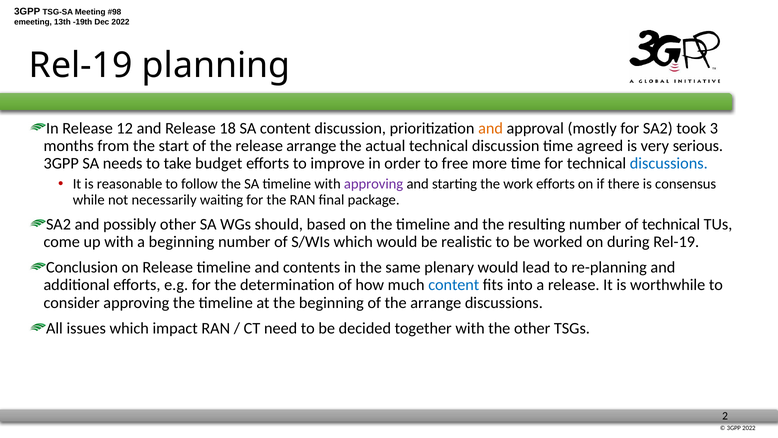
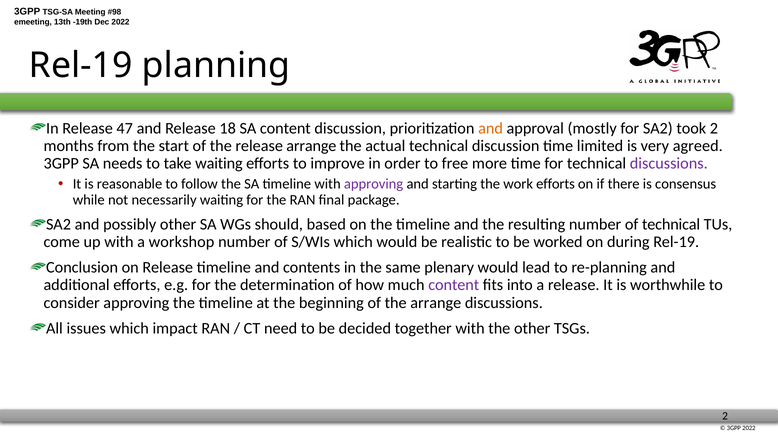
12: 12 -> 47
took 3: 3 -> 2
agreed: agreed -> limited
serious: serious -> agreed
take budget: budget -> waiting
discussions at (669, 163) colour: blue -> purple
a beginning: beginning -> workshop
content at (454, 285) colour: blue -> purple
